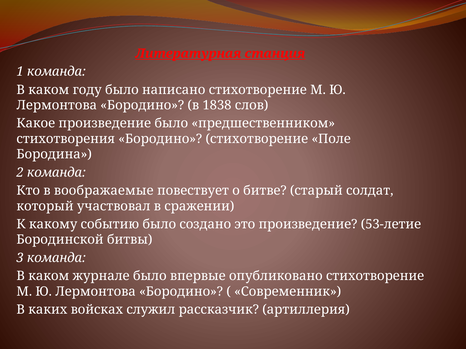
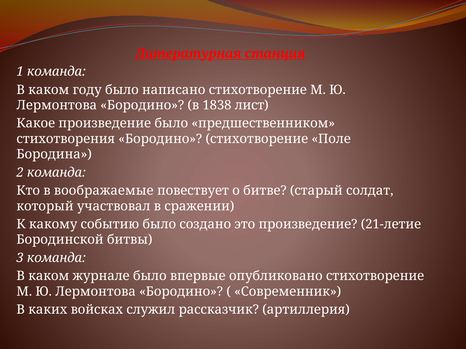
слов: слов -> лист
53-летие: 53-летие -> 21-летие
